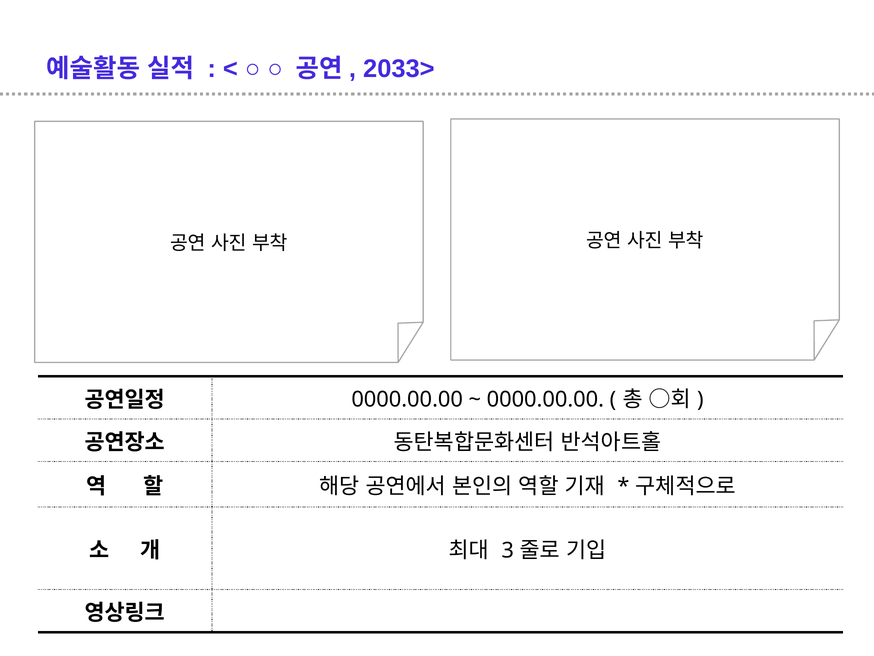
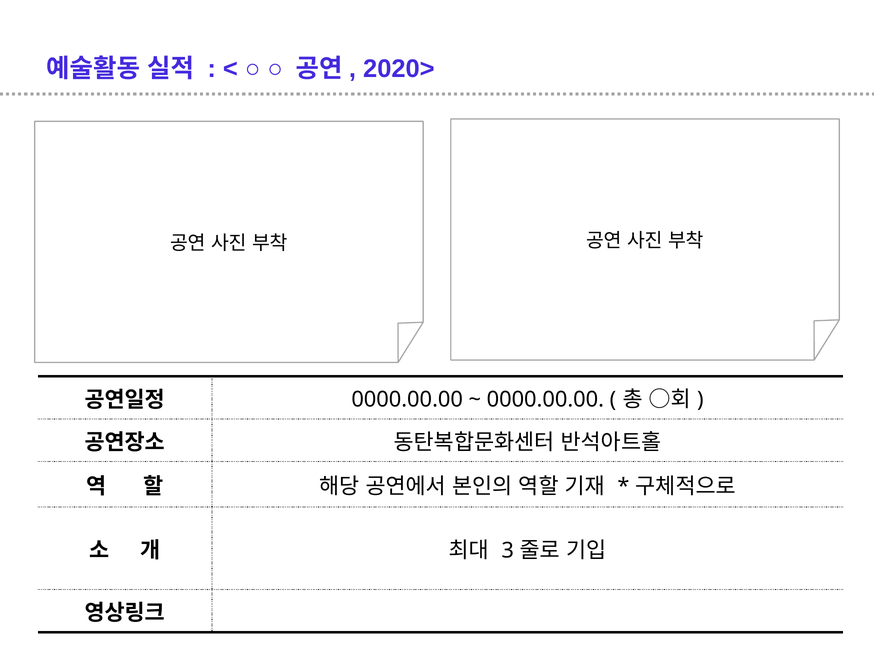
2033>: 2033> -> 2020>
